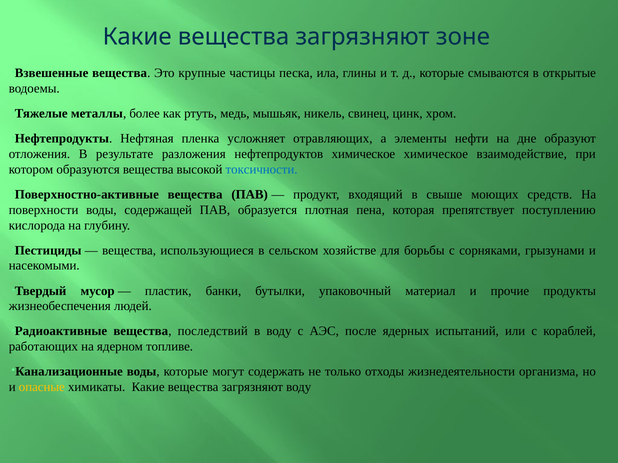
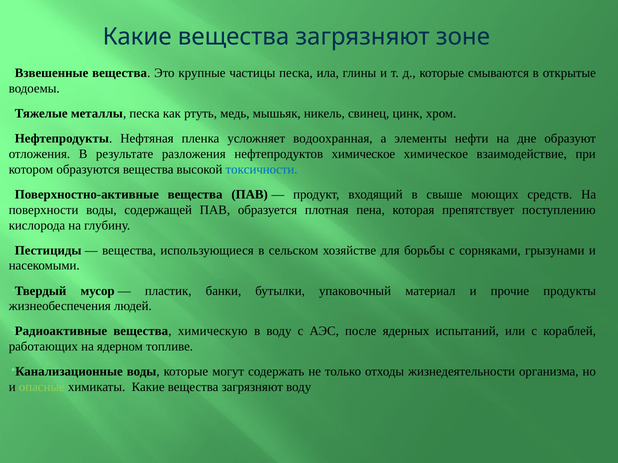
металлы более: более -> песка
отравляющих: отравляющих -> водоохранная
последствий: последствий -> химическую
опасные colour: yellow -> light green
